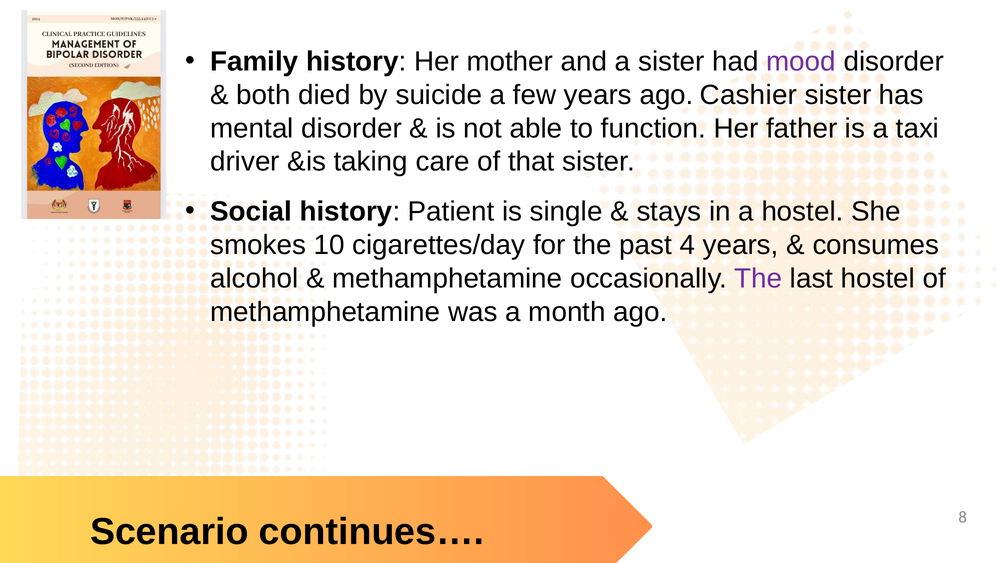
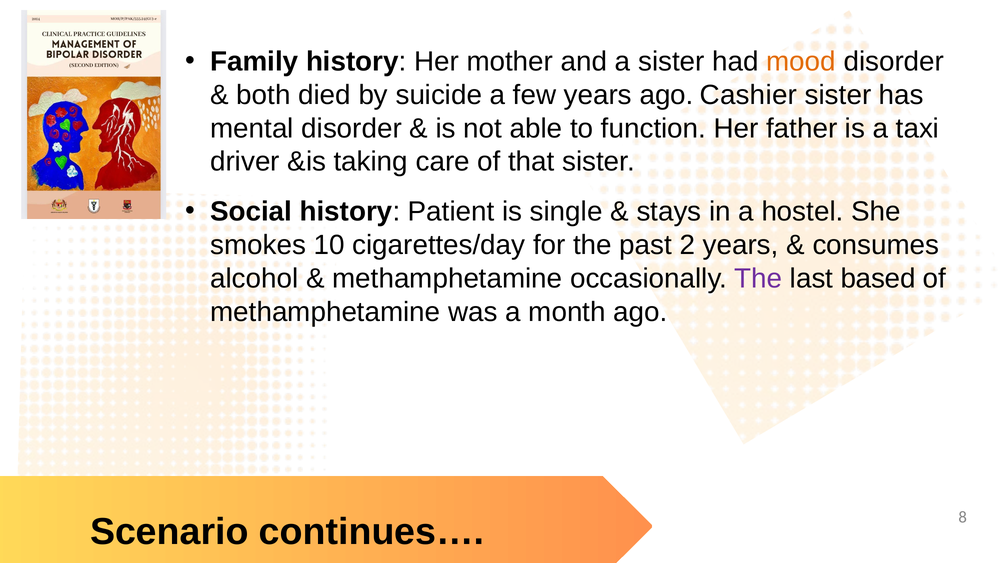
mood colour: purple -> orange
4: 4 -> 2
last hostel: hostel -> based
